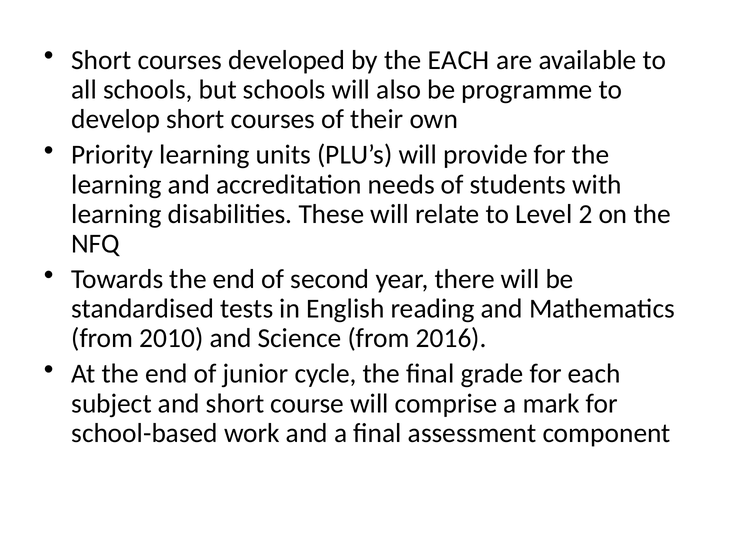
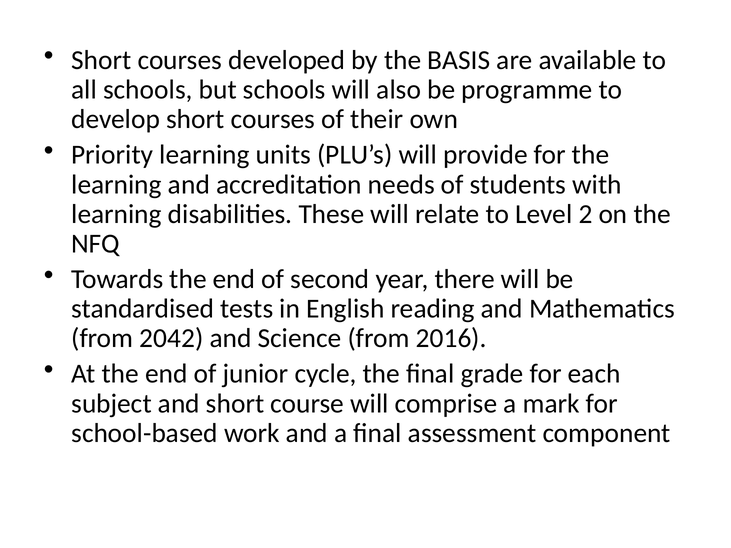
the EACH: EACH -> BASIS
2010: 2010 -> 2042
